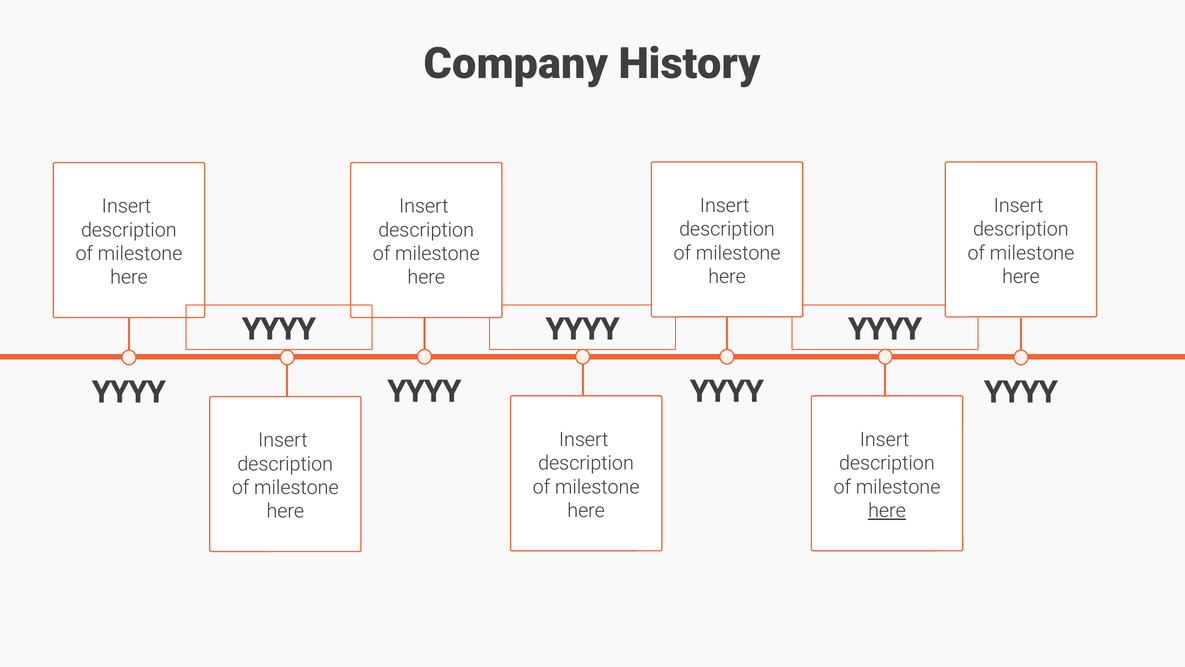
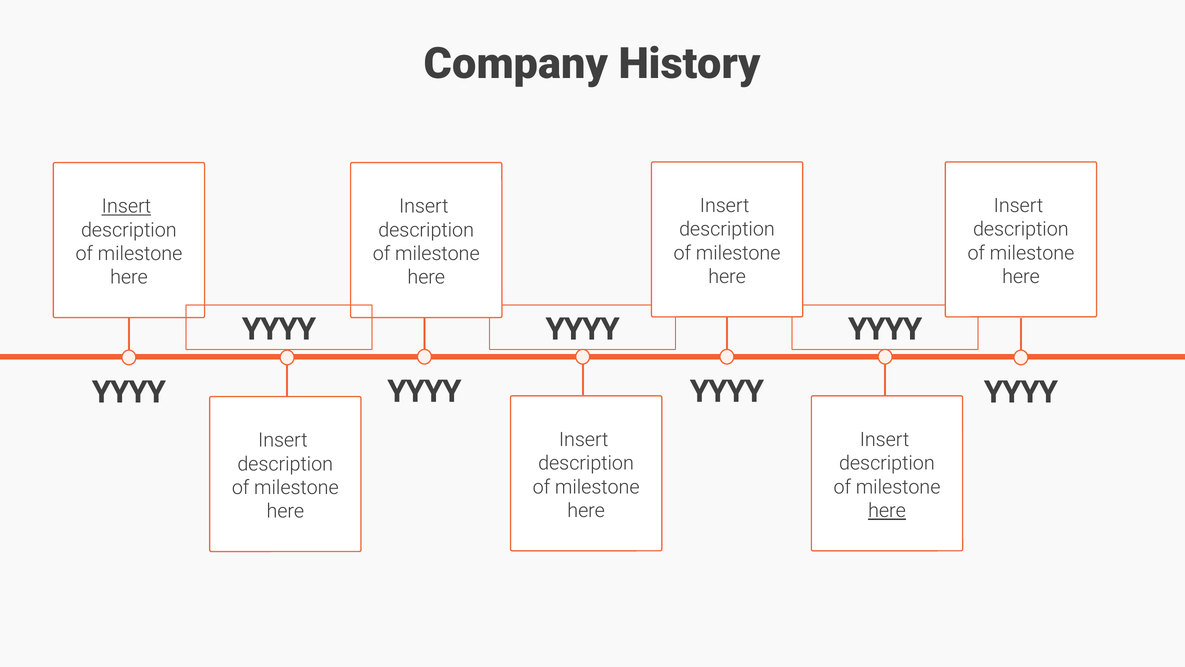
Insert at (126, 206) underline: none -> present
